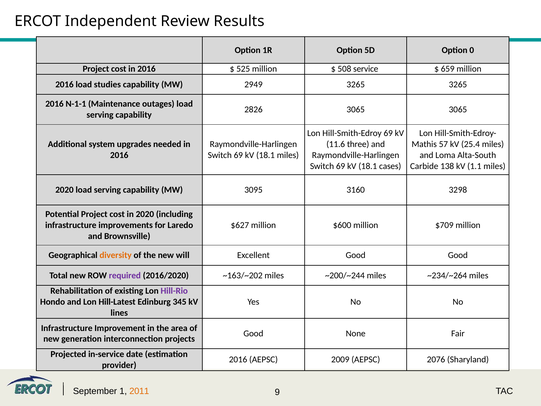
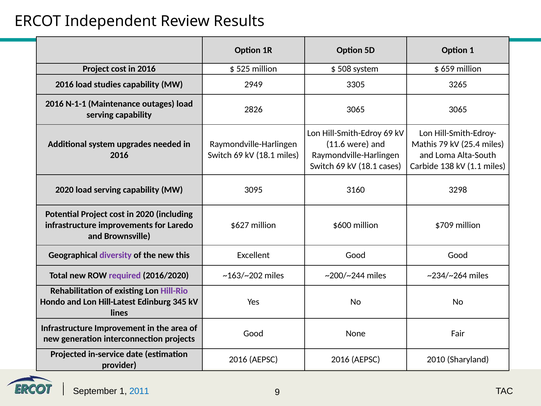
Option 0: 0 -> 1
508 service: service -> system
2949 3265: 3265 -> 3305
three: three -> were
57: 57 -> 79
diversity colour: orange -> purple
will: will -> this
AEPSC 2009: 2009 -> 2016
2076: 2076 -> 2010
2011 colour: orange -> blue
